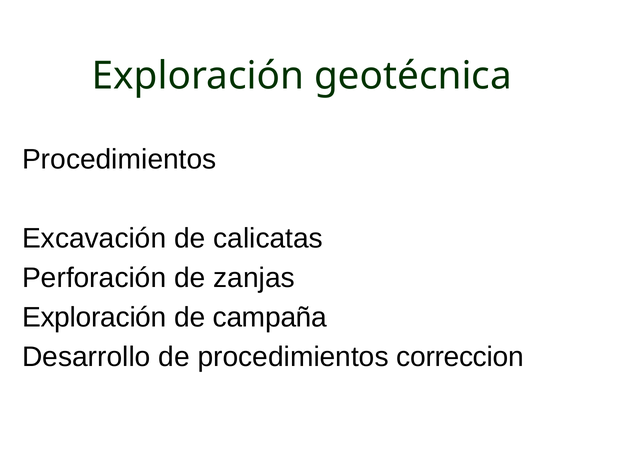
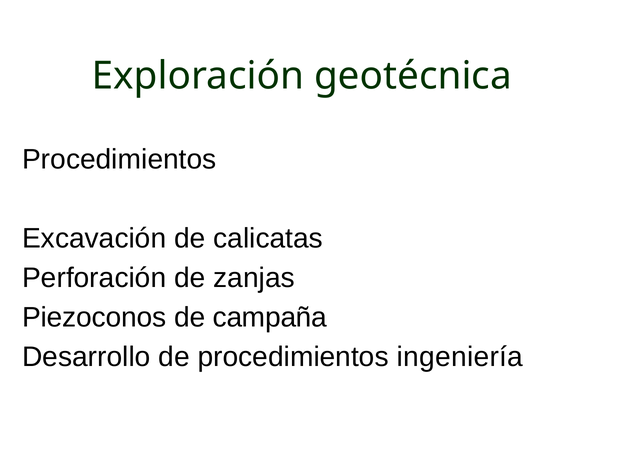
Exploración at (94, 317): Exploración -> Piezoconos
correccion: correccion -> ingeniería
